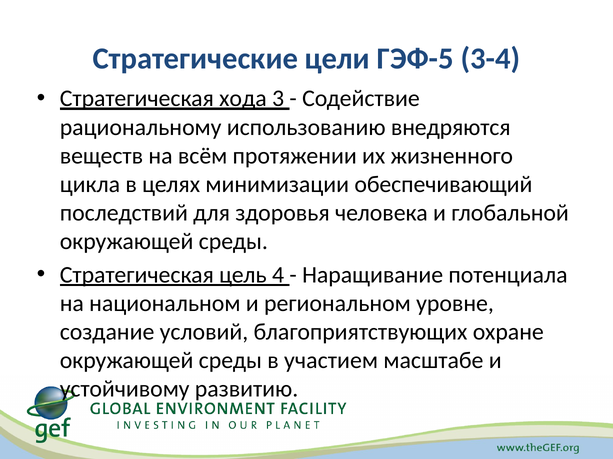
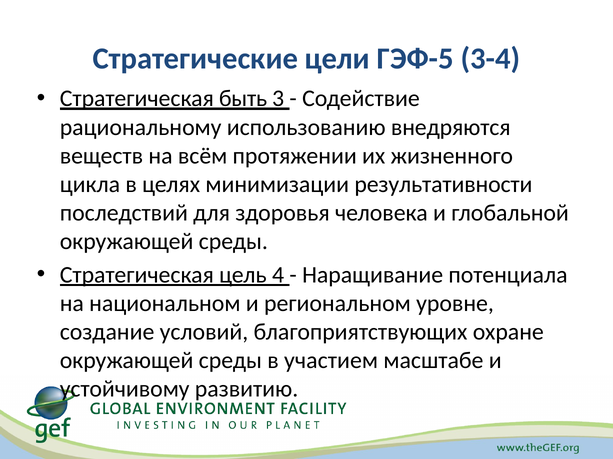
хода: хода -> быть
обеспечивающий: обеспечивающий -> результативности
